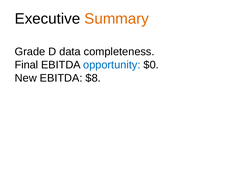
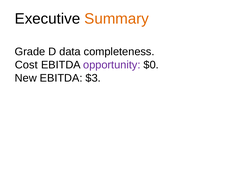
Final: Final -> Cost
opportunity colour: blue -> purple
$8: $8 -> $3
